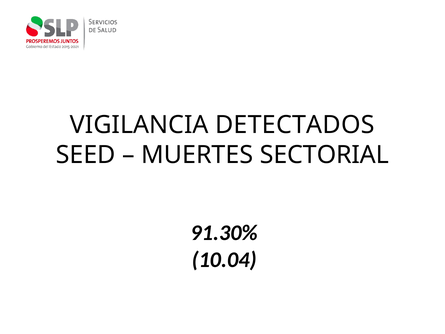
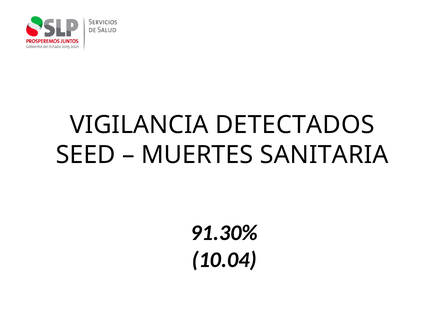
SECTORIAL: SECTORIAL -> SANITARIA
